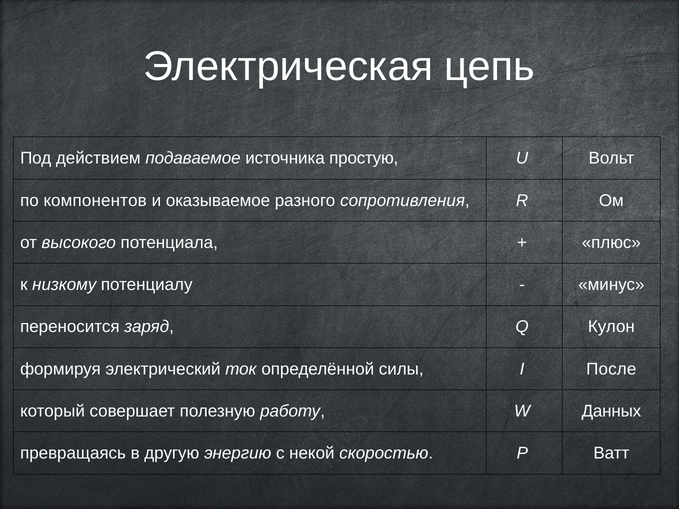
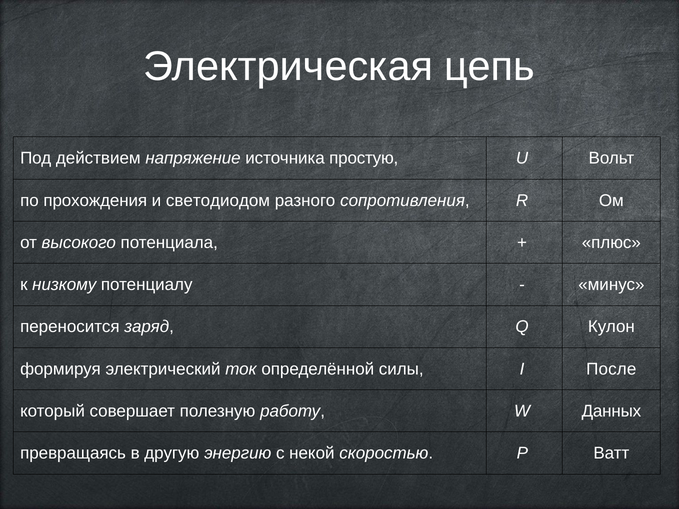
подаваемое: подаваемое -> напряжение
компонентов: компонентов -> прохождения
оказываемое: оказываемое -> светодиодом
